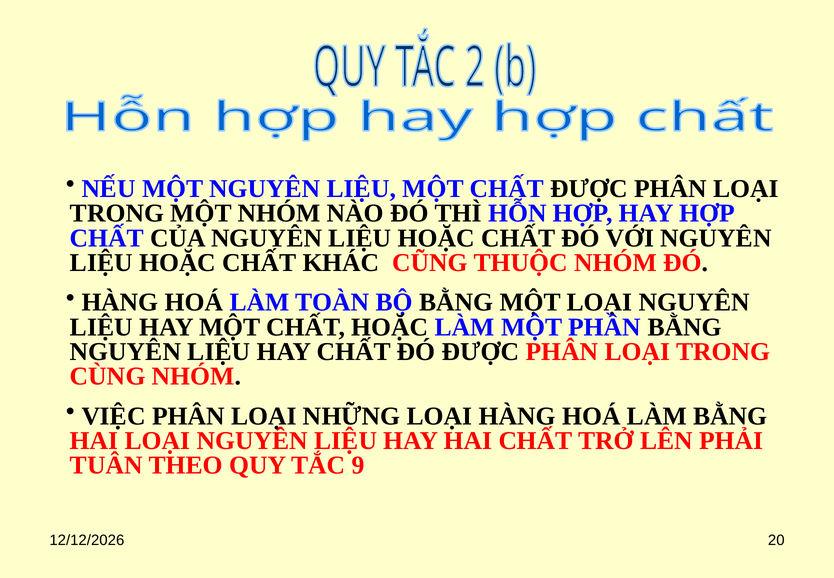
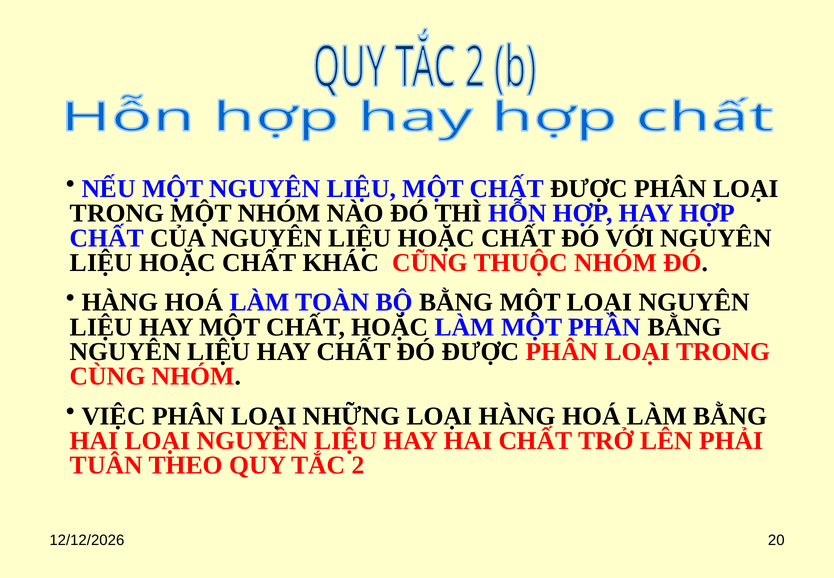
9: 9 -> 2
